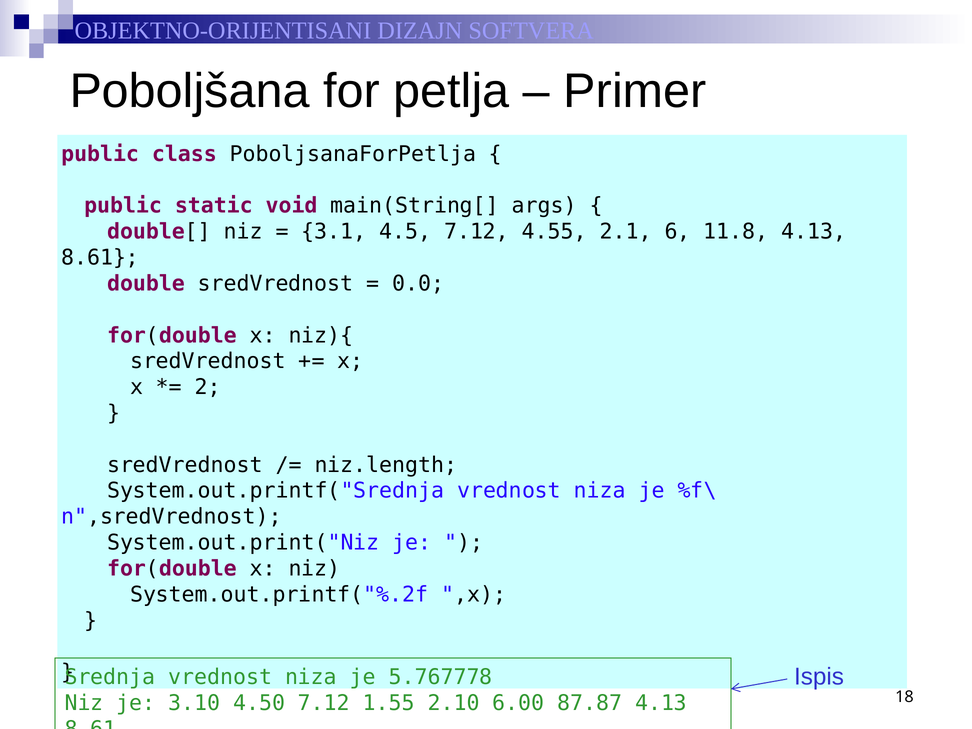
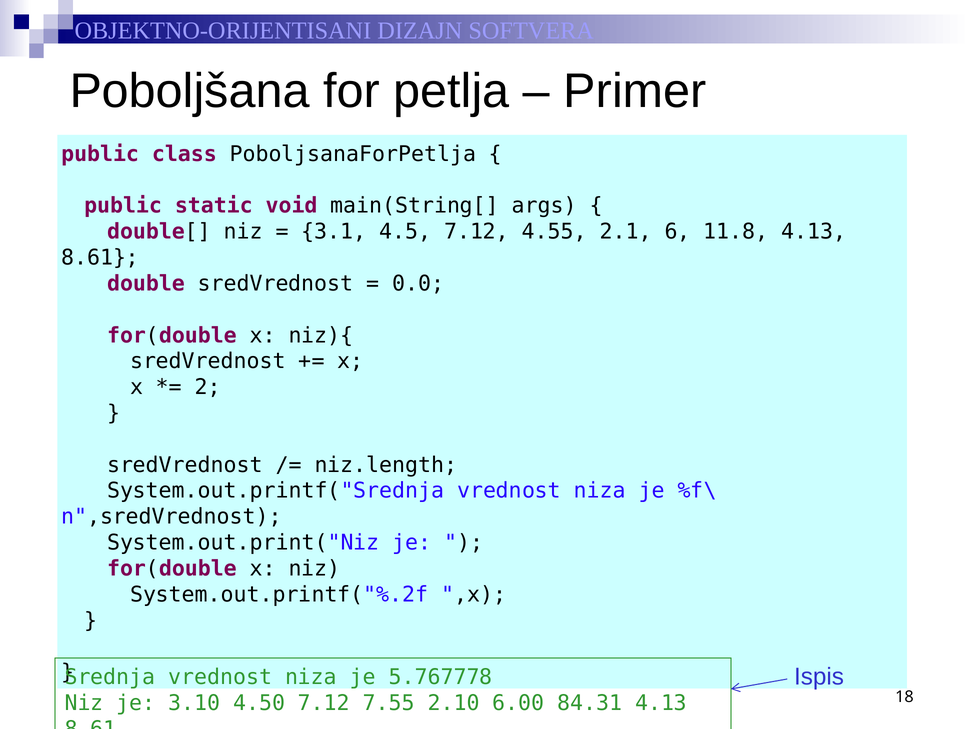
1.55: 1.55 -> 7.55
87.87: 87.87 -> 84.31
